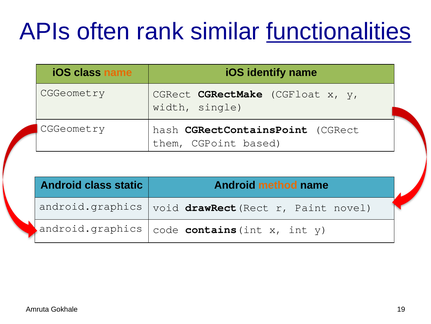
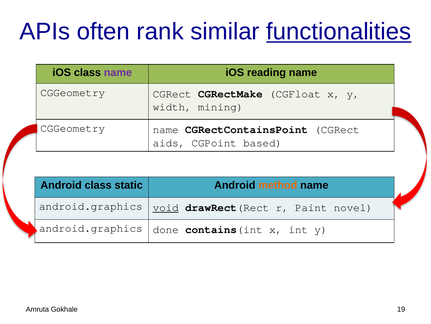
name at (118, 72) colour: orange -> purple
identify: identify -> reading
single: single -> mining
CGGeometry hash: hash -> name
them: them -> aids
void underline: none -> present
code: code -> done
